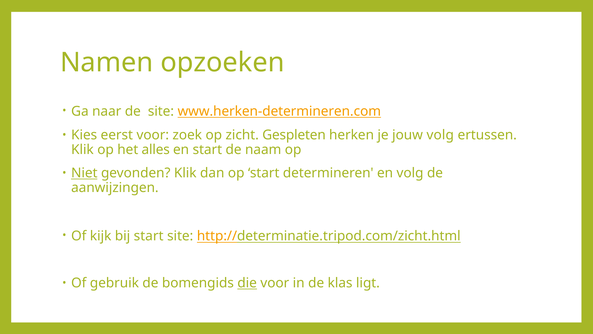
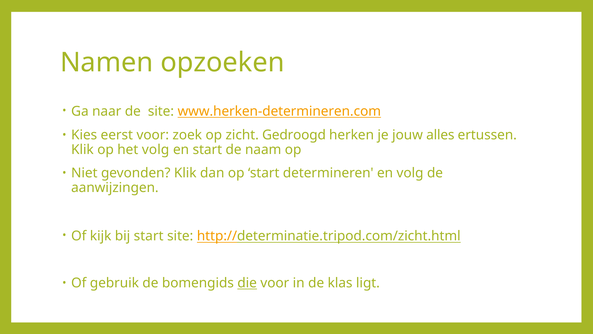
Gespleten: Gespleten -> Gedroogd
jouw volg: volg -> alles
het alles: alles -> volg
Niet underline: present -> none
